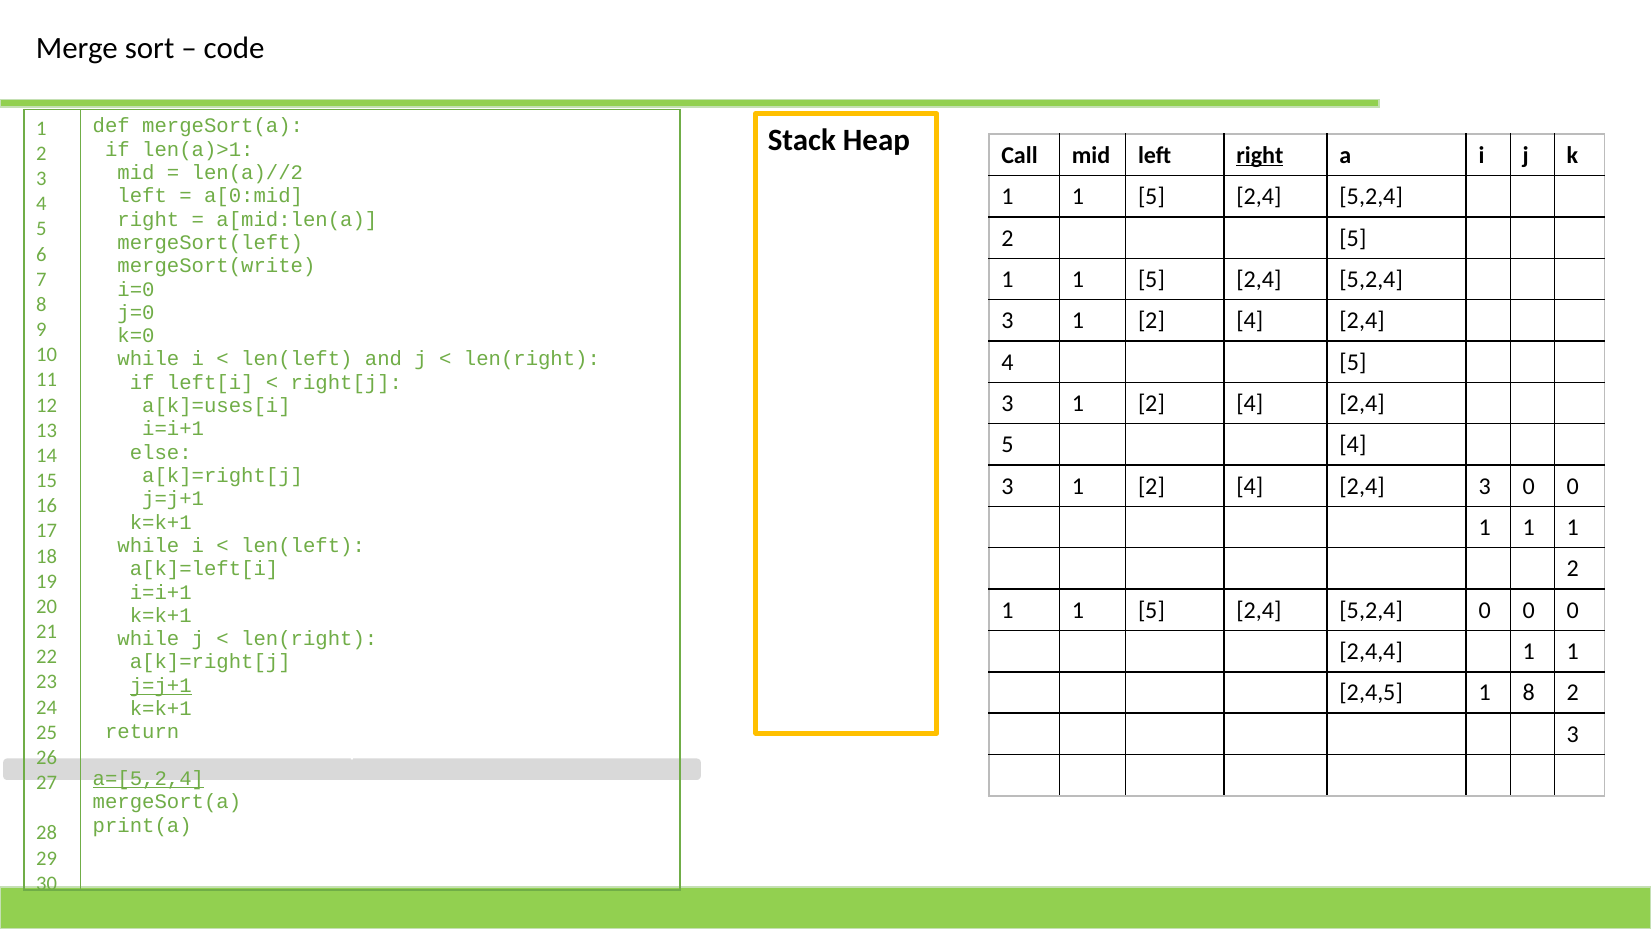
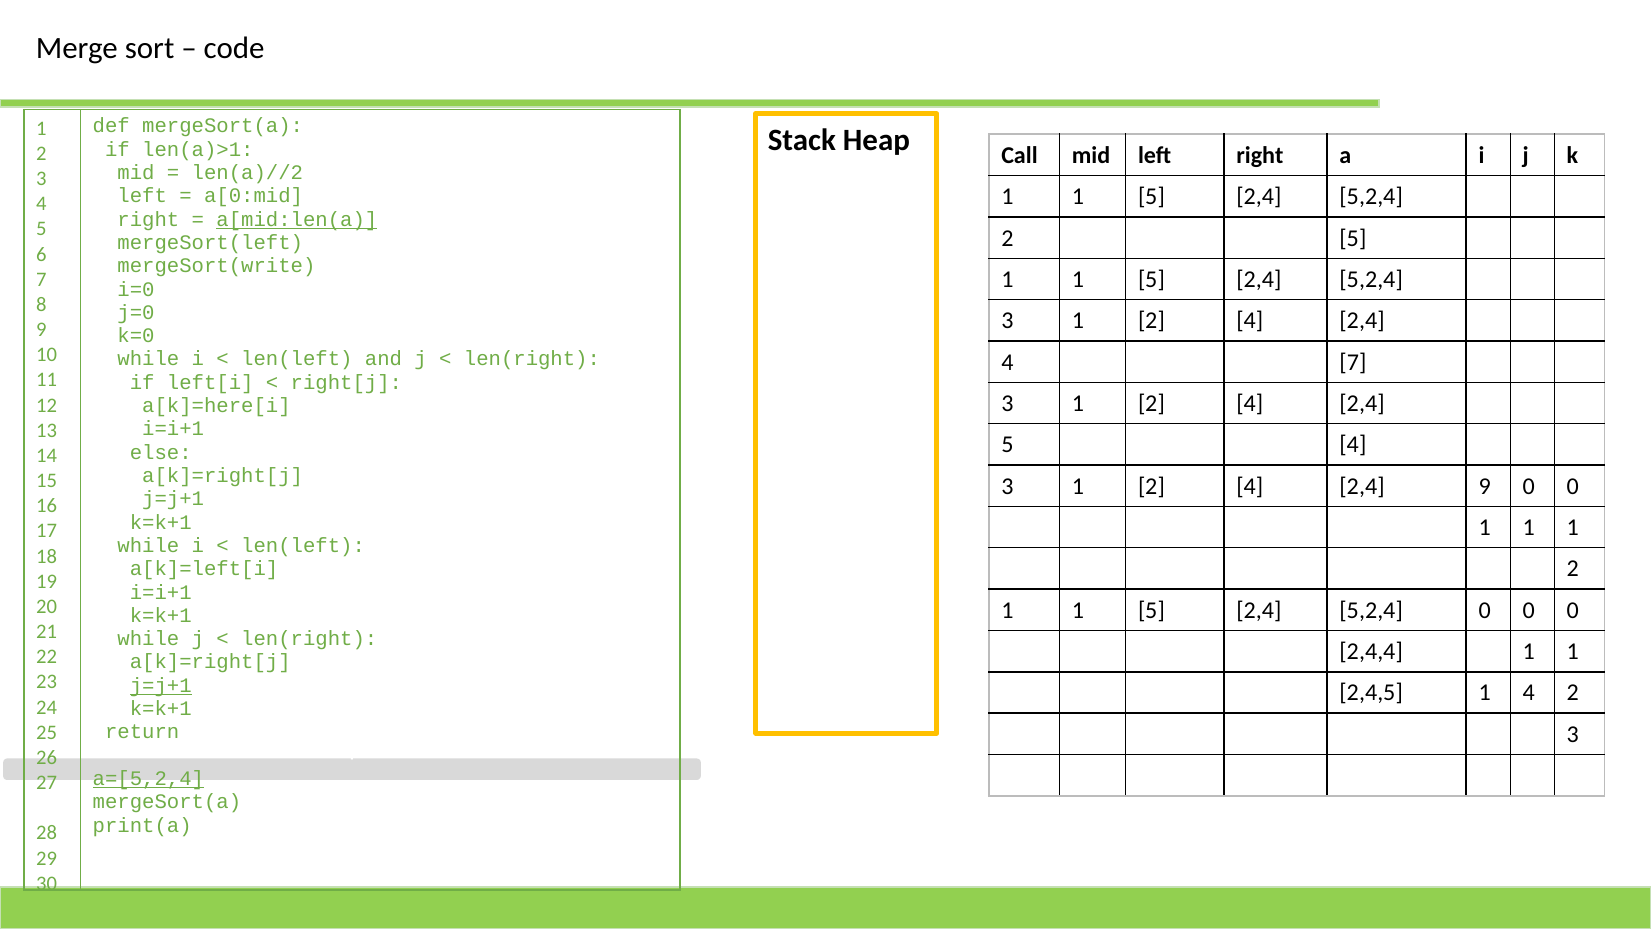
right at (1260, 155) underline: present -> none
a[mid:len(a underline: none -> present
5 at (1353, 362): 5 -> 7
a[k]=uses[i: a[k]=uses[i -> a[k]=here[i
2,4 3: 3 -> 9
1 8: 8 -> 4
